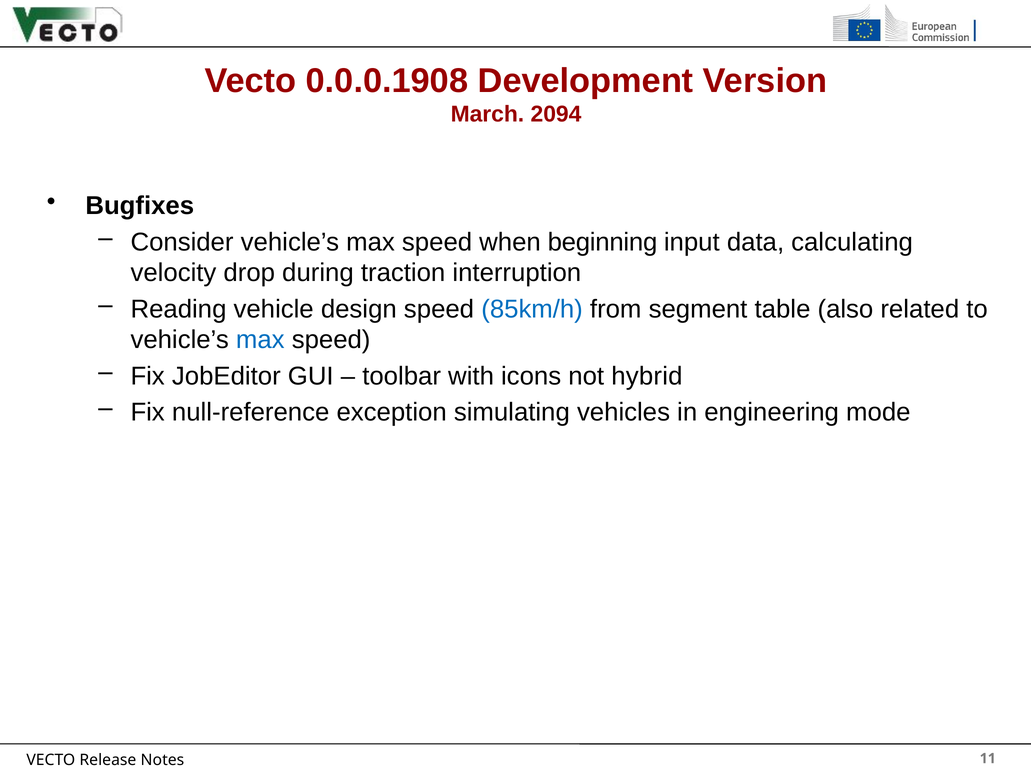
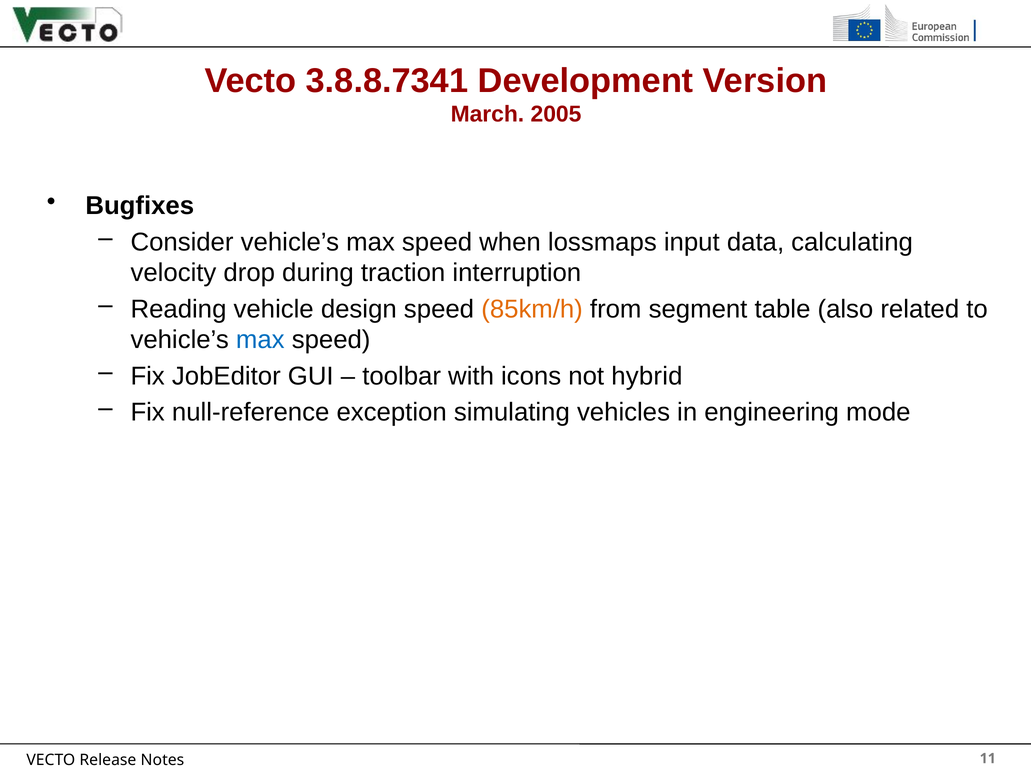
0.0.0.1908: 0.0.0.1908 -> 3.8.8.7341
2094: 2094 -> 2005
beginning: beginning -> lossmaps
85km/h colour: blue -> orange
